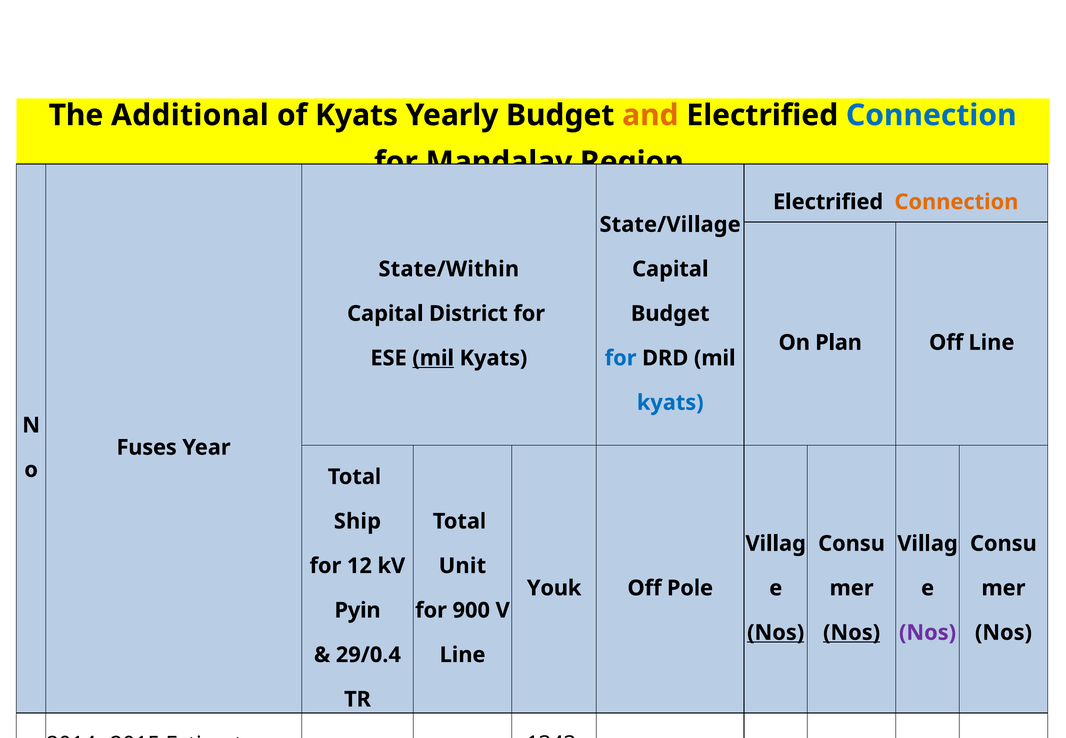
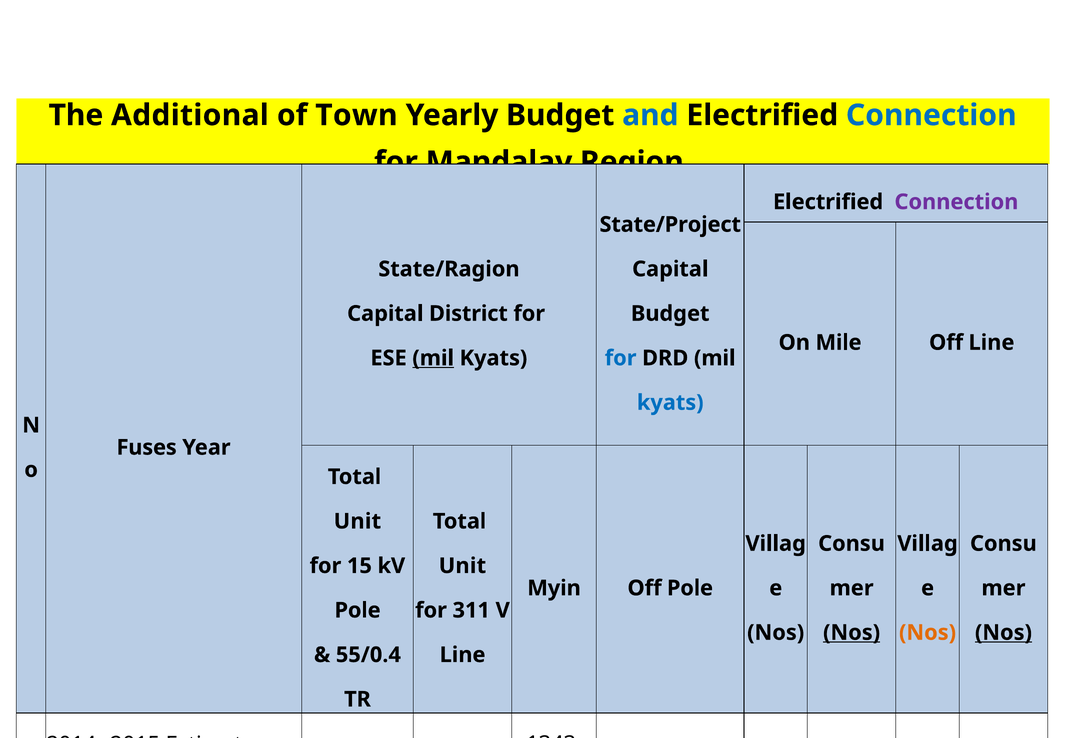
of Kyats: Kyats -> Town
and colour: orange -> blue
Connection at (956, 202) colour: orange -> purple
State/Village: State/Village -> State/Project
State/Within: State/Within -> State/Ragion
Plan: Plan -> Mile
Ship at (357, 521): Ship -> Unit
12: 12 -> 15
Youk: Youk -> Myin
Pyin at (358, 610): Pyin -> Pole
900: 900 -> 311
Nos at (776, 633) underline: present -> none
Nos at (928, 633) colour: purple -> orange
Nos at (1003, 633) underline: none -> present
29/0.4: 29/0.4 -> 55/0.4
